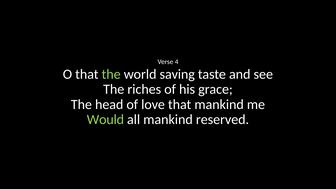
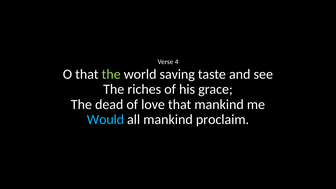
head: head -> dead
Would colour: light green -> light blue
reserved: reserved -> proclaim
